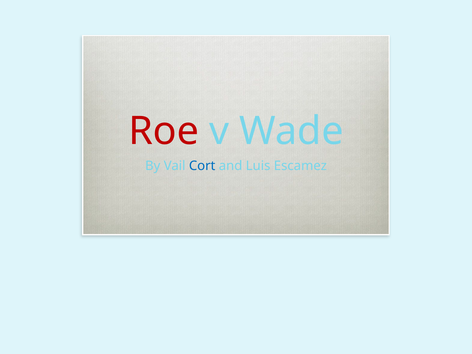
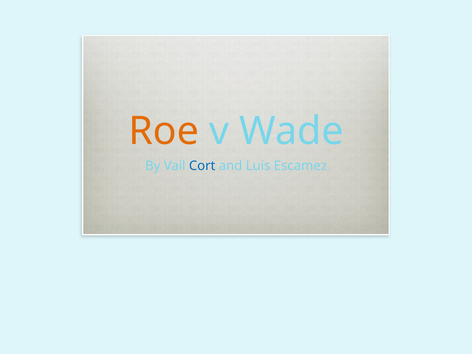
Roe colour: red -> orange
